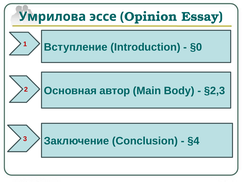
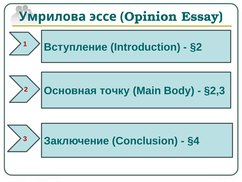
§0: §0 -> §2
автор: автор -> точку
